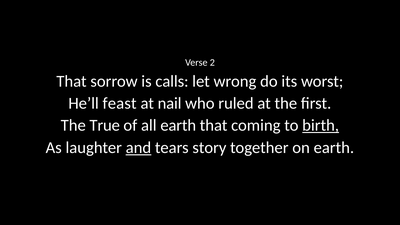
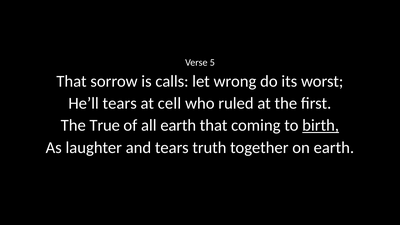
2: 2 -> 5
He’ll feast: feast -> tears
nail: nail -> cell
and underline: present -> none
story: story -> truth
